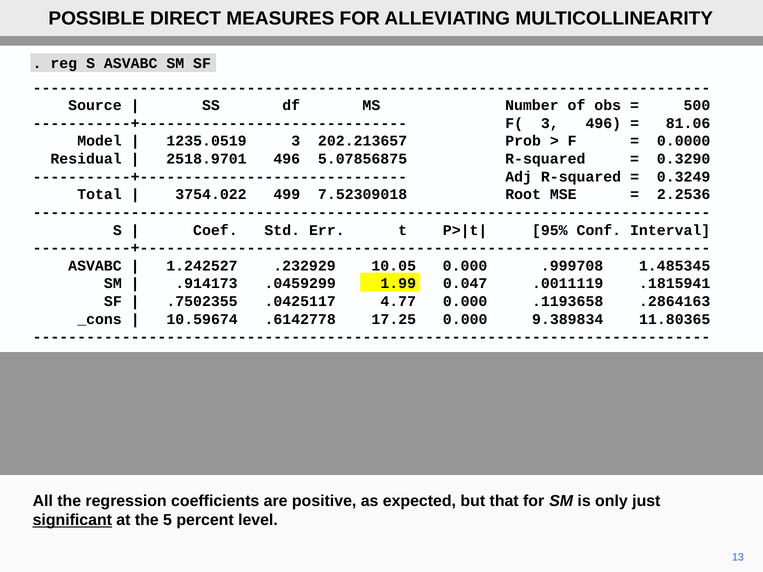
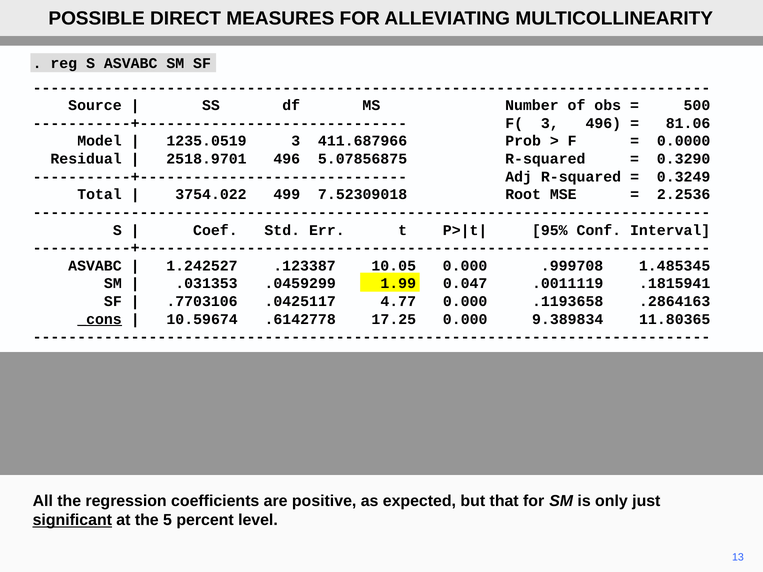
202.213657: 202.213657 -> 411.687966
.232929: .232929 -> .123387
.914173: .914173 -> .031353
.7502355: .7502355 -> .7703106
_cons underline: none -> present
